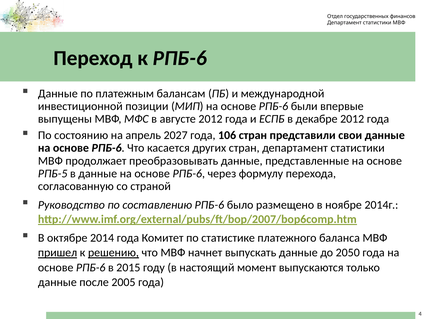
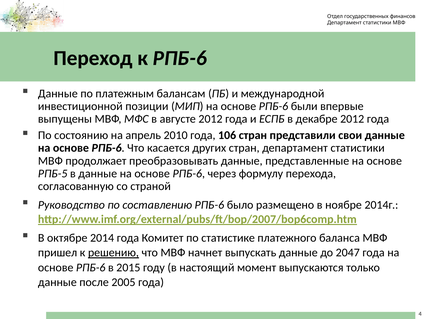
2027: 2027 -> 2010
пришел underline: present -> none
2050: 2050 -> 2047
